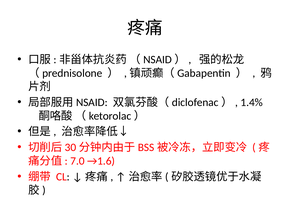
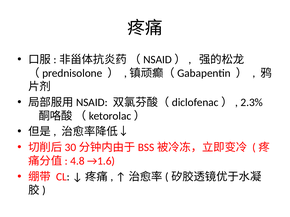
1.4%: 1.4% -> 2.3%
7.0: 7.0 -> 4.8
